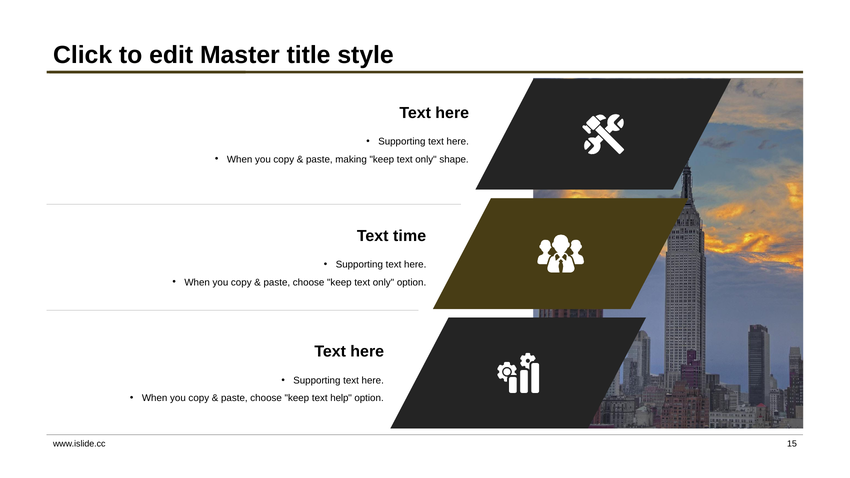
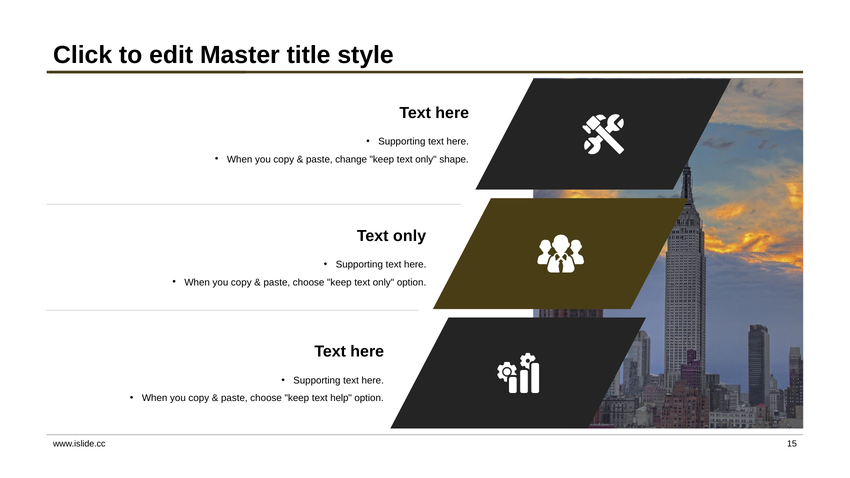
making: making -> change
time at (410, 236): time -> only
